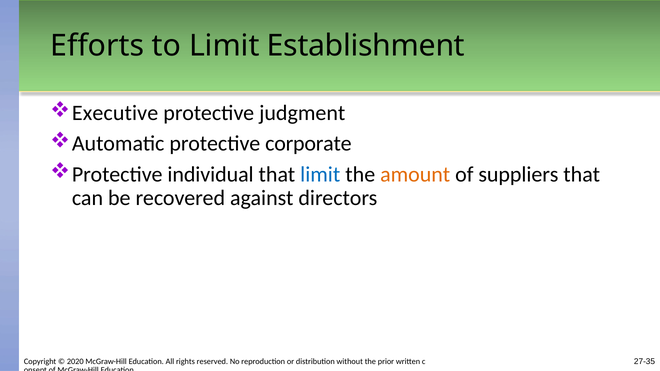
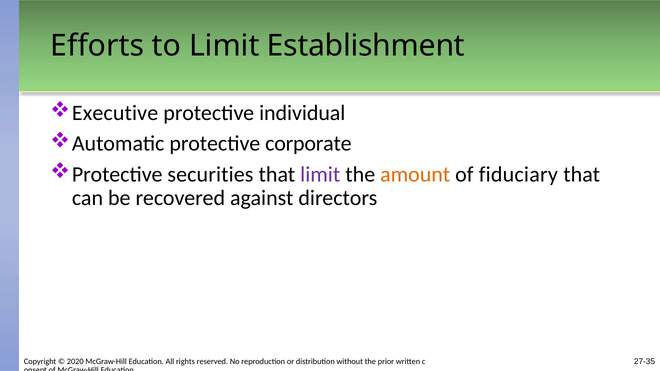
judgment: judgment -> individual
individual: individual -> securities
limit at (320, 174) colour: blue -> purple
suppliers: suppliers -> fiduciary
